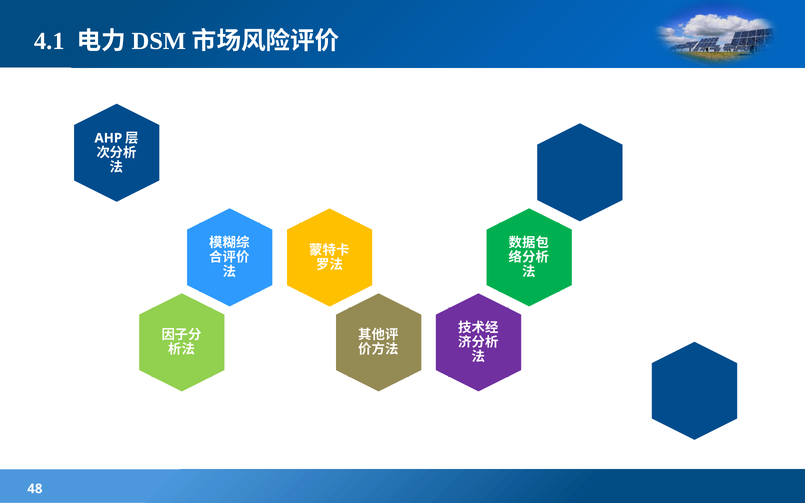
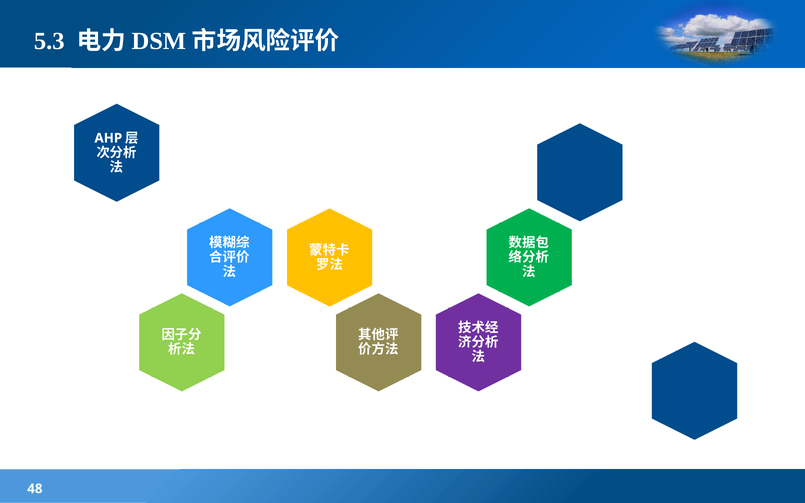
4.1: 4.1 -> 5.3
